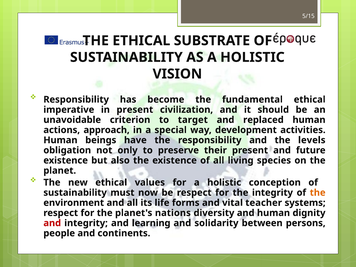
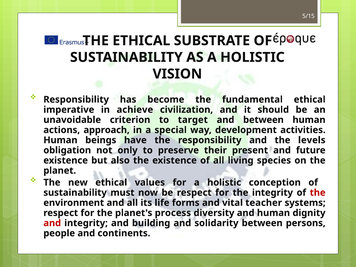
in present: present -> achieve
and replaced: replaced -> between
the at (318, 193) colour: orange -> red
nations: nations -> process
learning: learning -> building
